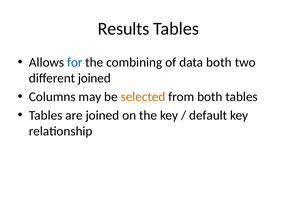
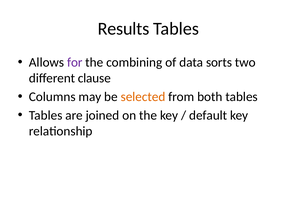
for colour: blue -> purple
data both: both -> sorts
different joined: joined -> clause
